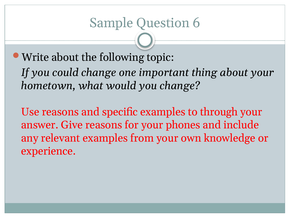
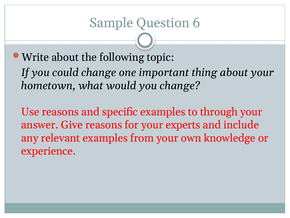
phones: phones -> experts
